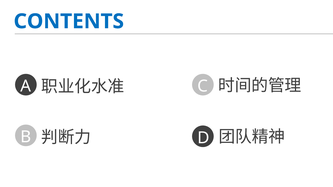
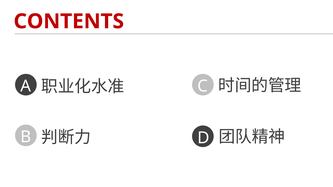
CONTENTS colour: blue -> red
